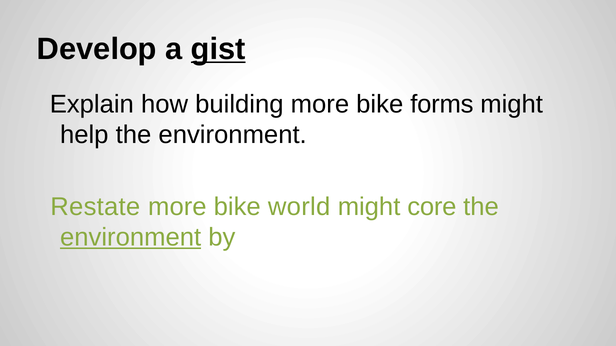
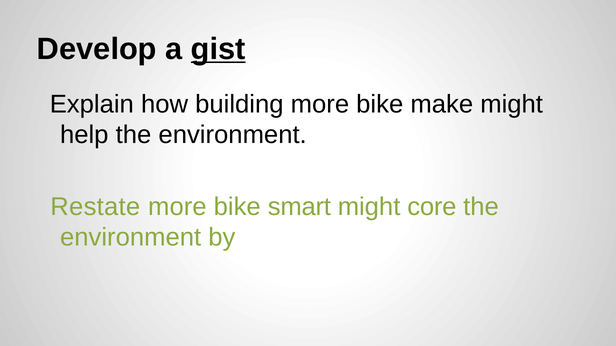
forms: forms -> make
world: world -> smart
environment at (131, 238) underline: present -> none
